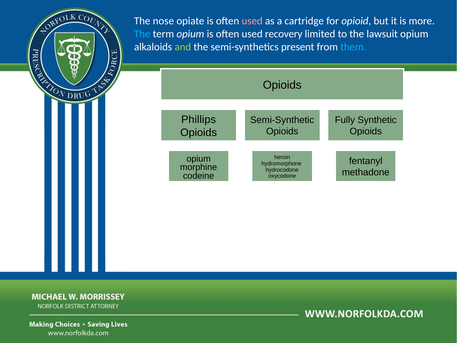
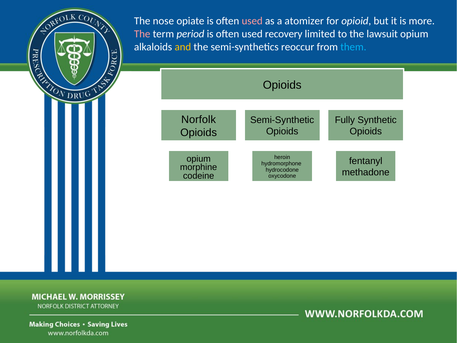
cartridge: cartridge -> atomizer
The at (142, 34) colour: light blue -> pink
term opium: opium -> period
and colour: light green -> yellow
present: present -> reoccur
Phillips: Phillips -> Norfolk
